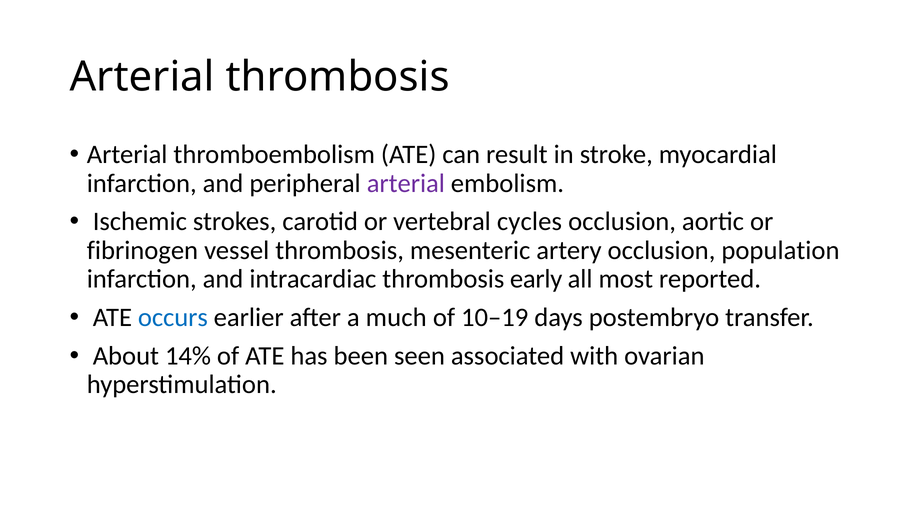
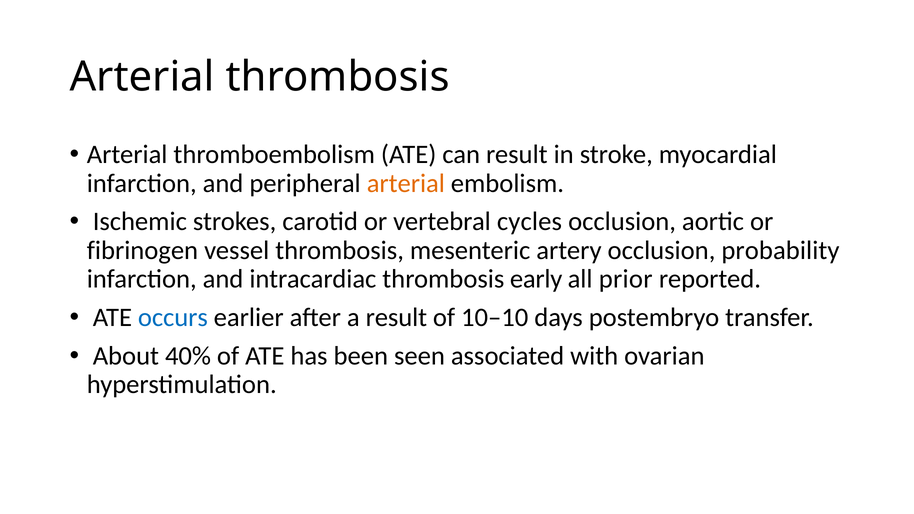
arterial at (406, 183) colour: purple -> orange
population: population -> probability
most: most -> prior
a much: much -> result
10–19: 10–19 -> 10–10
14%: 14% -> 40%
